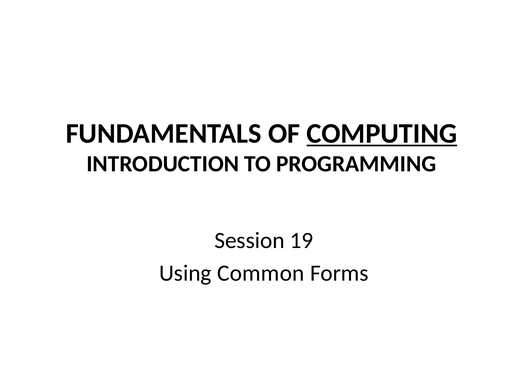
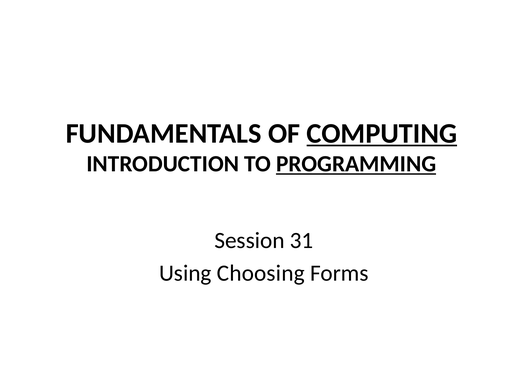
PROGRAMMING underline: none -> present
19: 19 -> 31
Common: Common -> Choosing
